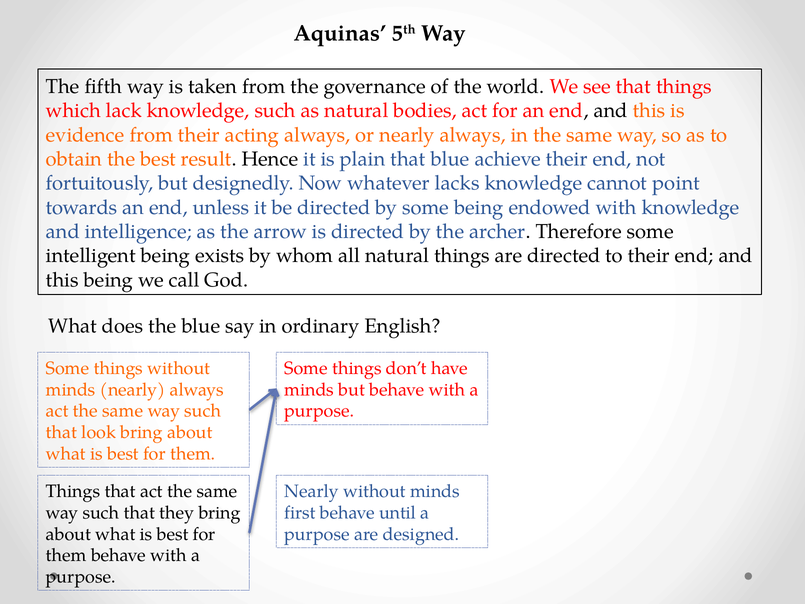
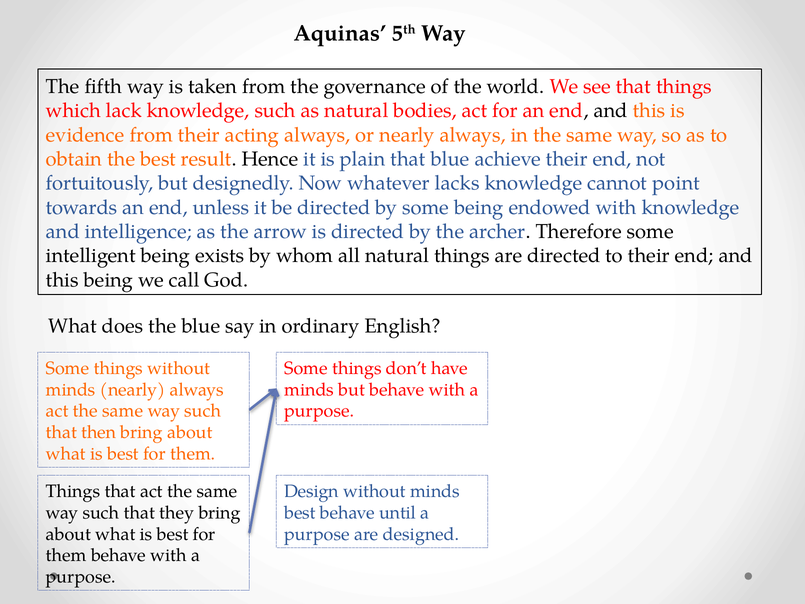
look: look -> then
Nearly at (312, 491): Nearly -> Design
first at (300, 512): first -> best
